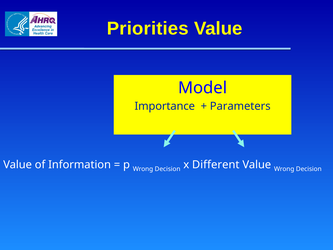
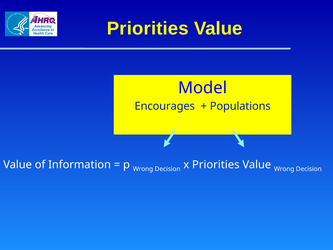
Importance: Importance -> Encourages
Parameters: Parameters -> Populations
x Different: Different -> Priorities
